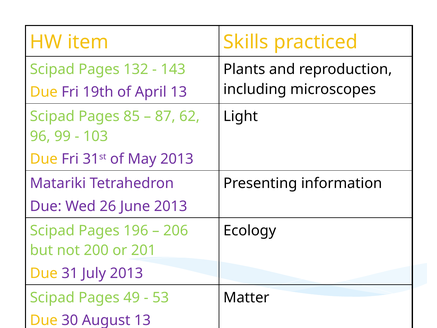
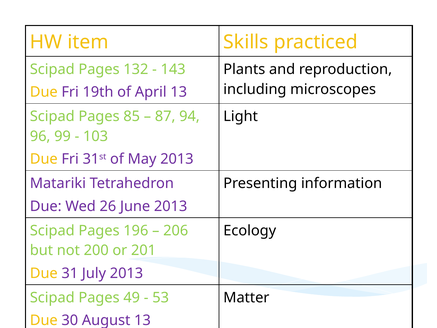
62: 62 -> 94
